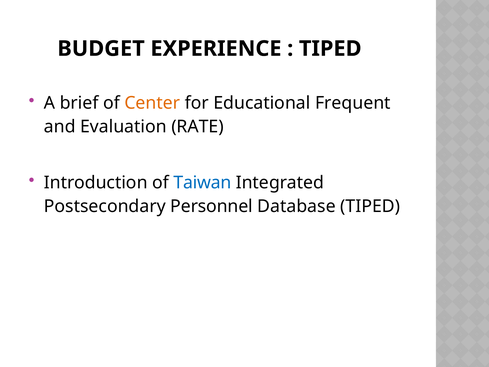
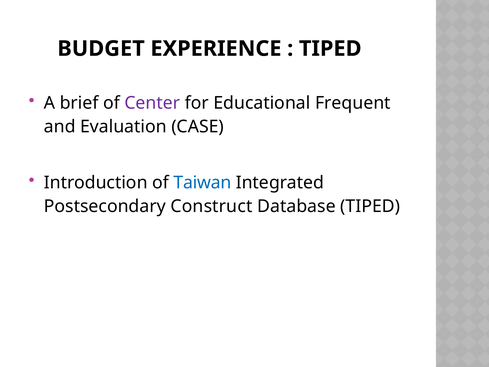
Center colour: orange -> purple
RATE: RATE -> CASE
Personnel: Personnel -> Construct
